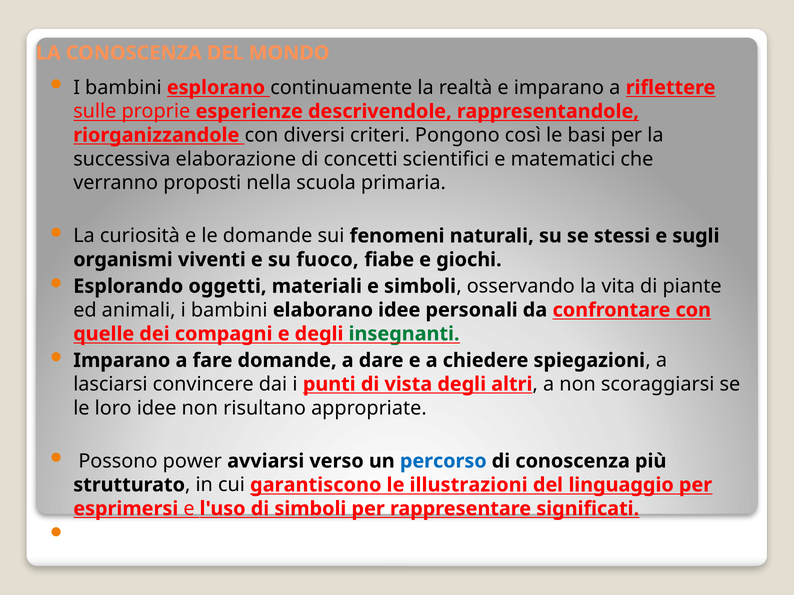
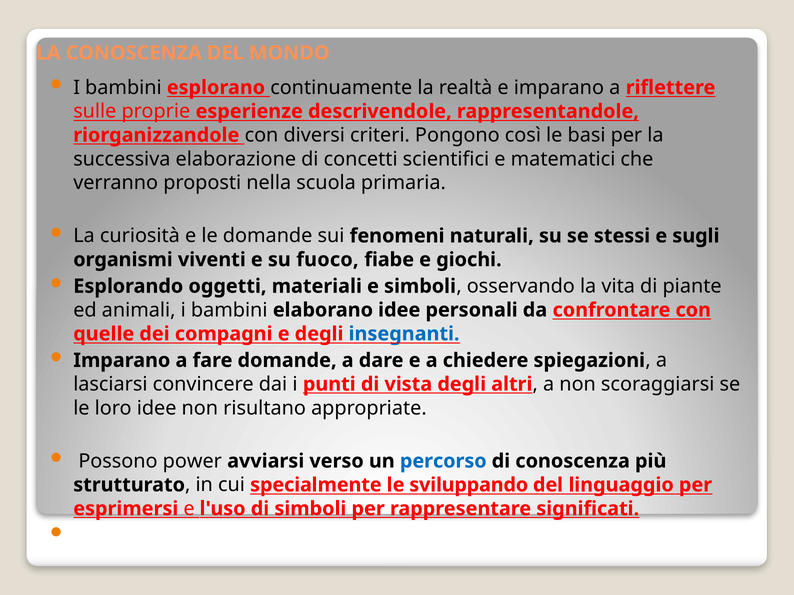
insegnanti colour: green -> blue
garantiscono: garantiscono -> specialmente
illustrazioni: illustrazioni -> sviluppando
